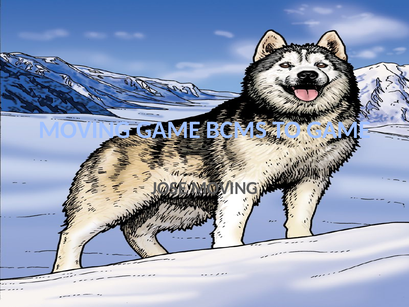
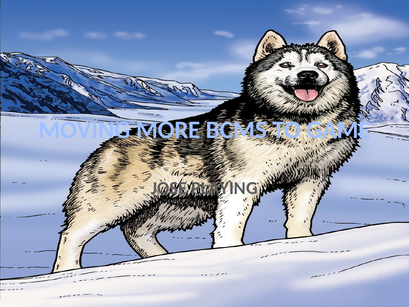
MOVING GAME: GAME -> MORE
JOSE MOVING: MOVING -> PLAYING
